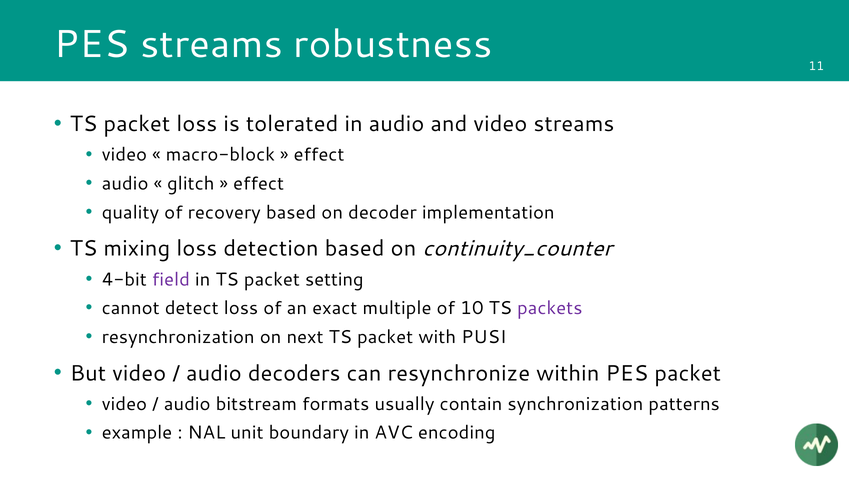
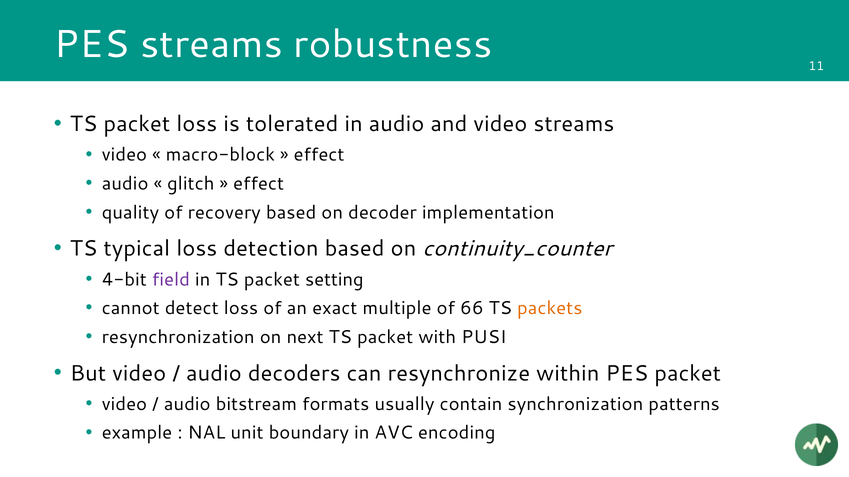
mixing: mixing -> typical
10: 10 -> 66
packets colour: purple -> orange
